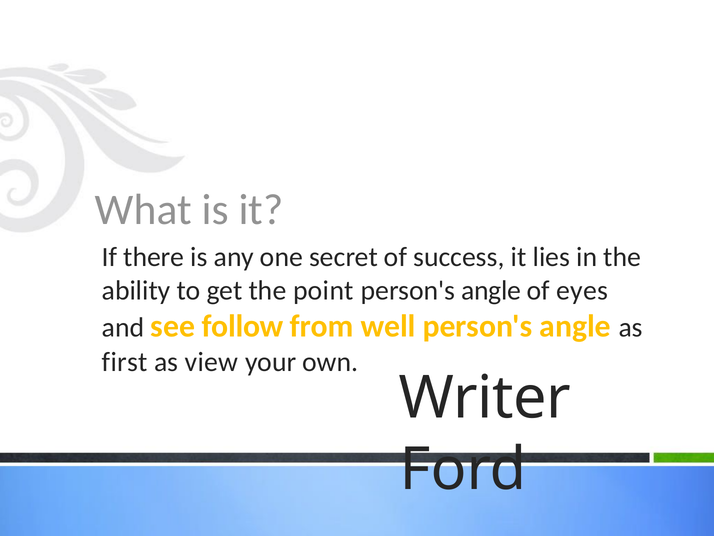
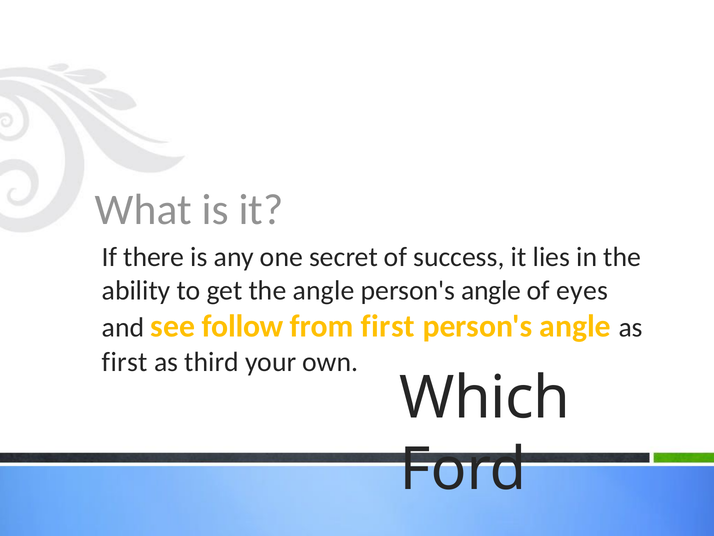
the point: point -> angle
from well: well -> first
view: view -> third
Writer: Writer -> Which
